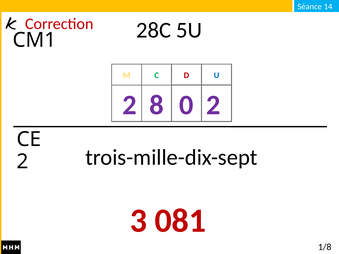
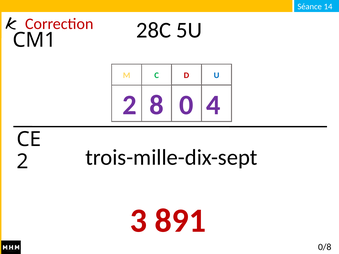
0 2: 2 -> 4
081: 081 -> 891
1/8: 1/8 -> 0/8
